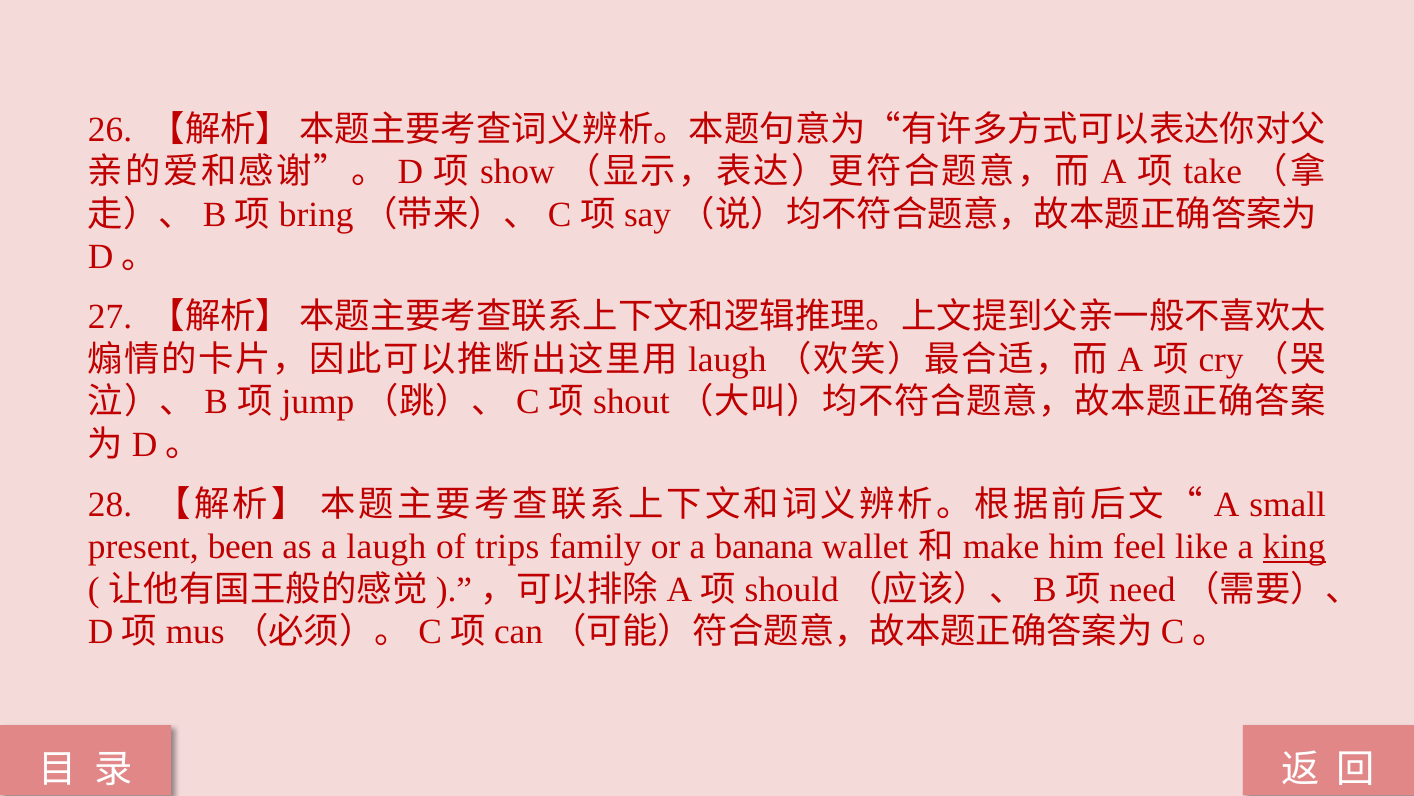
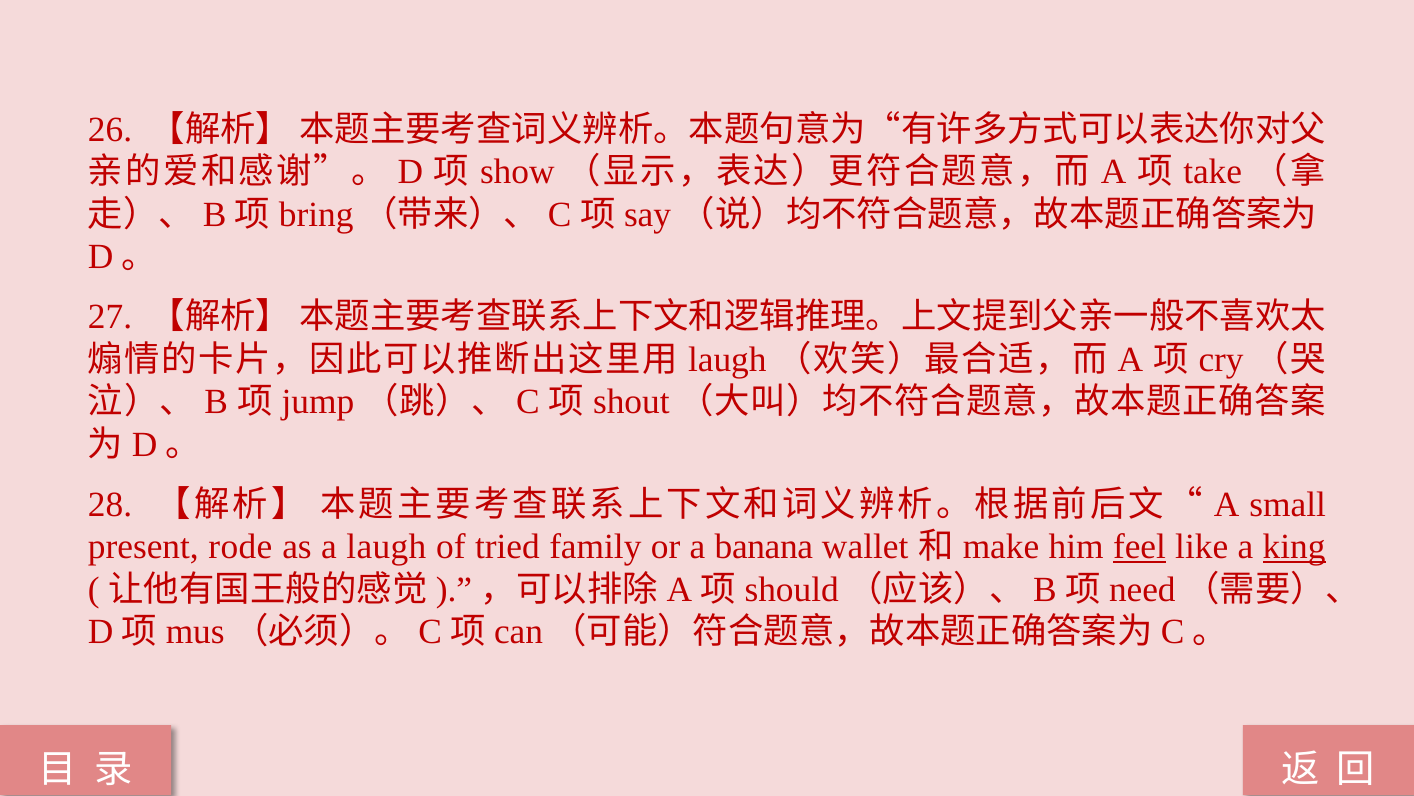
been: been -> rode
trips: trips -> tried
feel underline: none -> present
